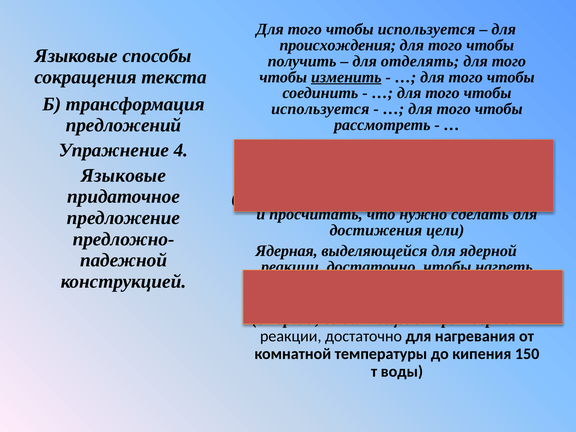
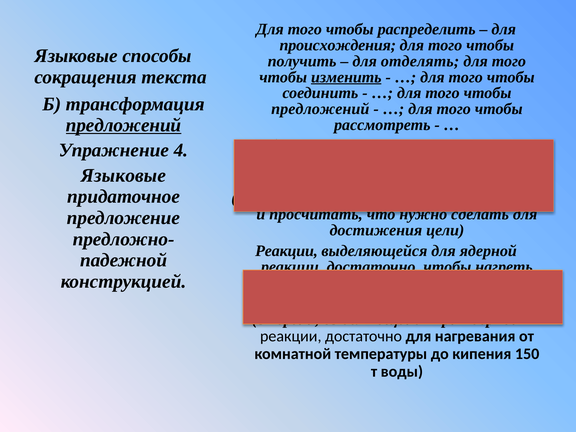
используется at (427, 29): используется -> распределить
используется at (320, 109): используется -> предложений
предложений at (124, 125) underline: none -> present
Ядерная at (286, 251): Ядерная -> Реакции
